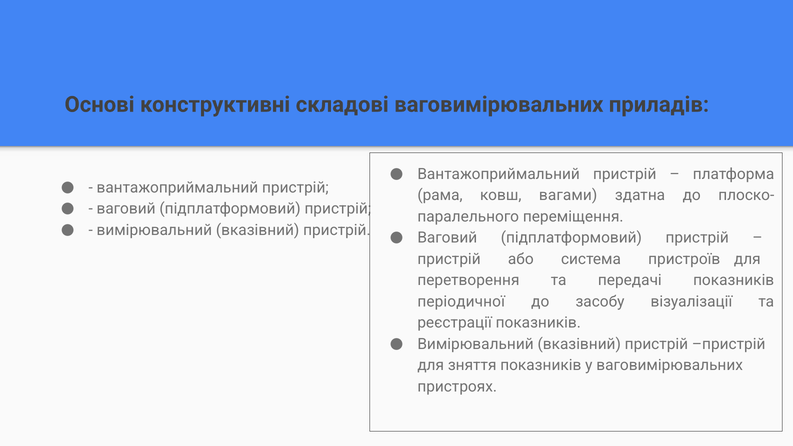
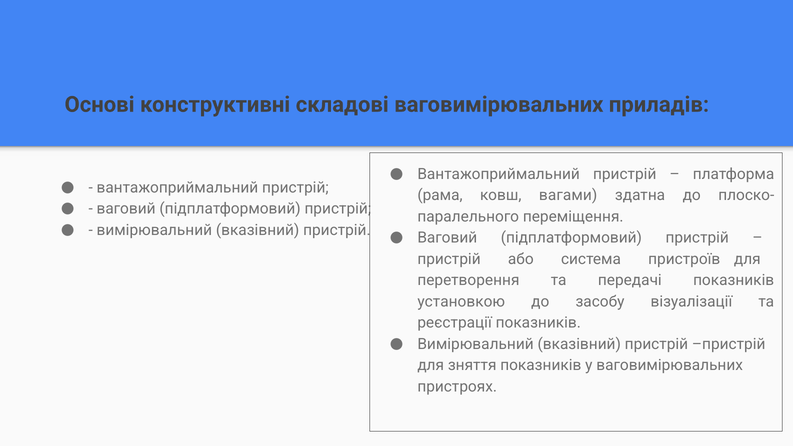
періодичної: періодичної -> установкою
